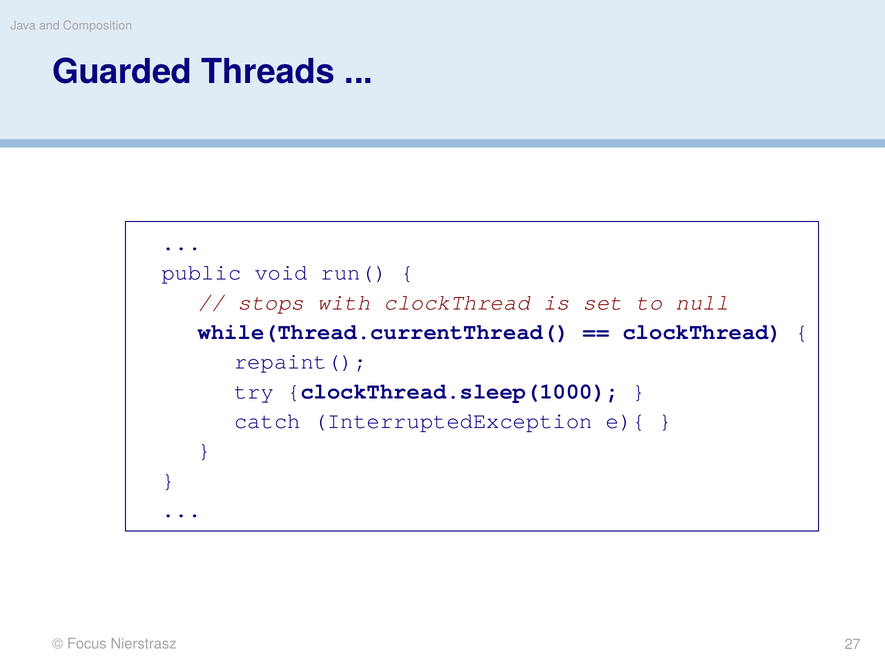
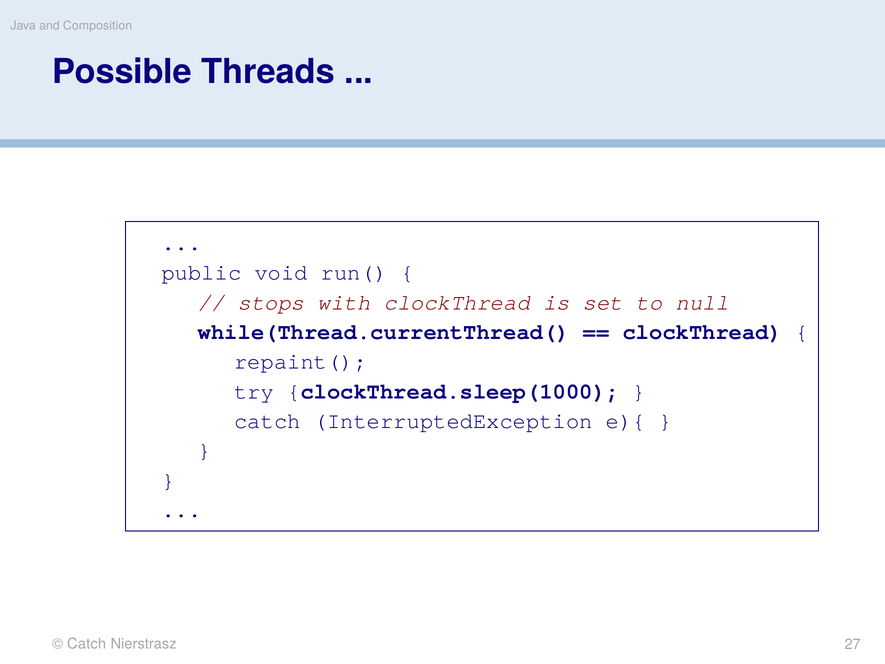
Guarded: Guarded -> Possible
Focus at (87, 644): Focus -> Catch
